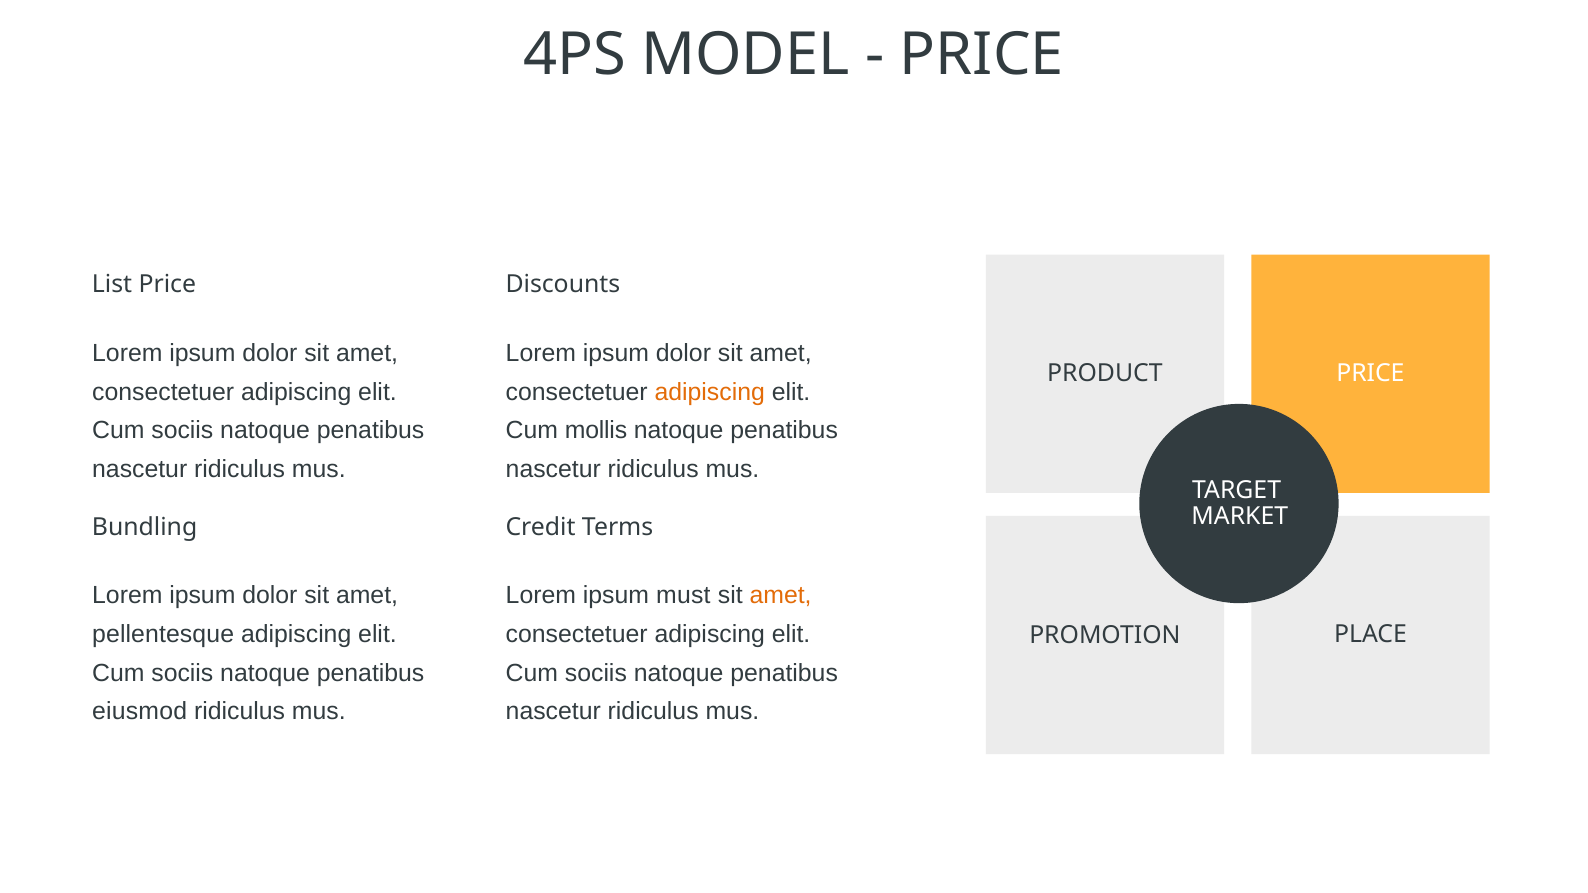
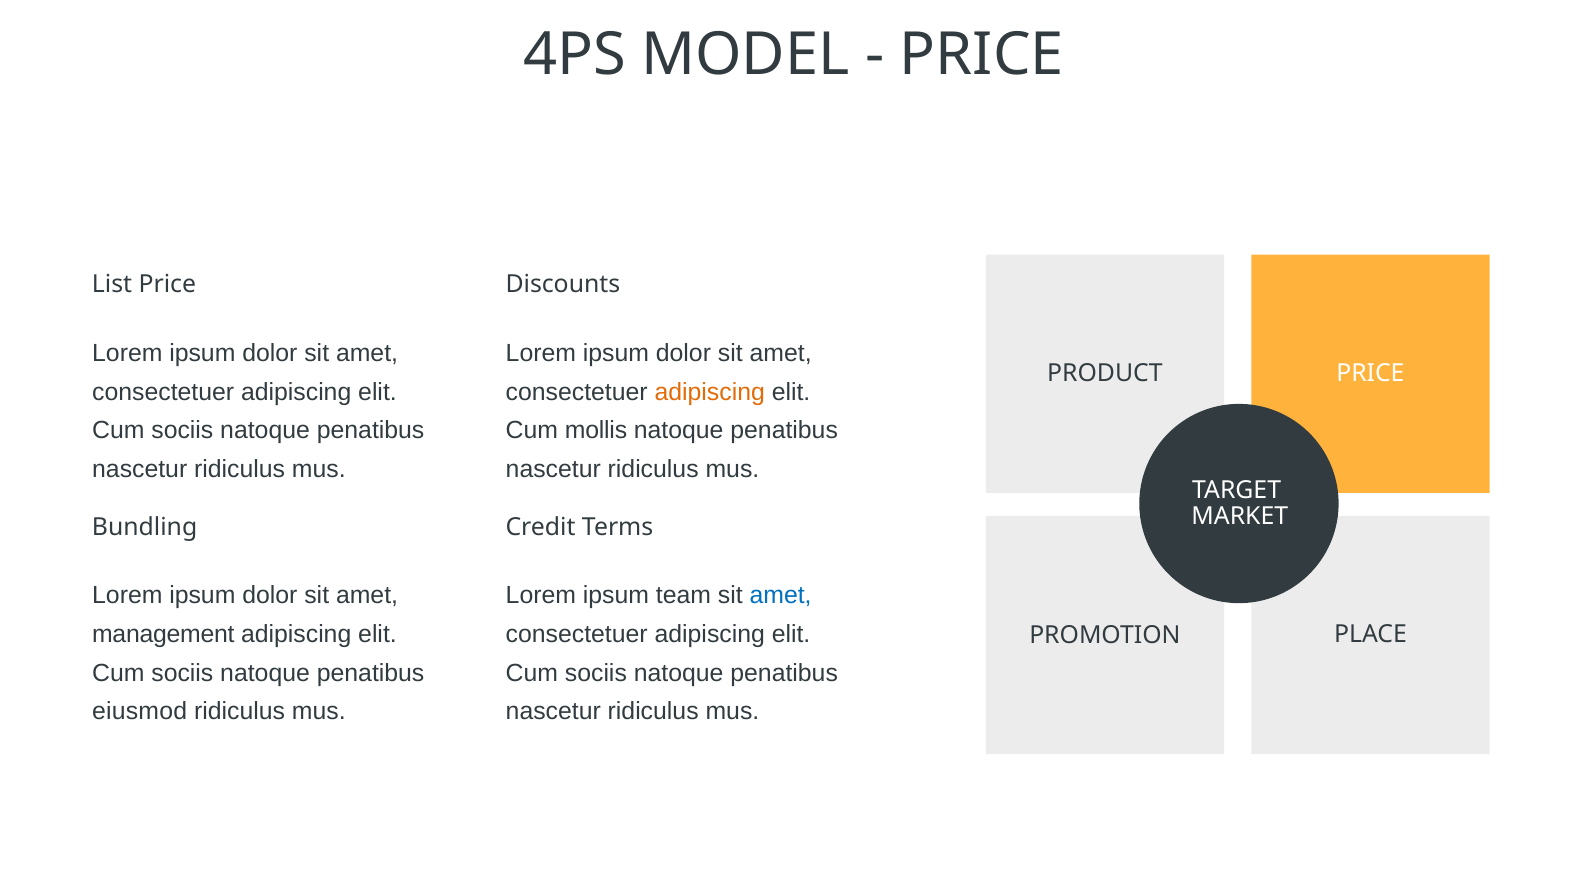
must: must -> team
amet at (781, 596) colour: orange -> blue
pellentesque: pellentesque -> management
